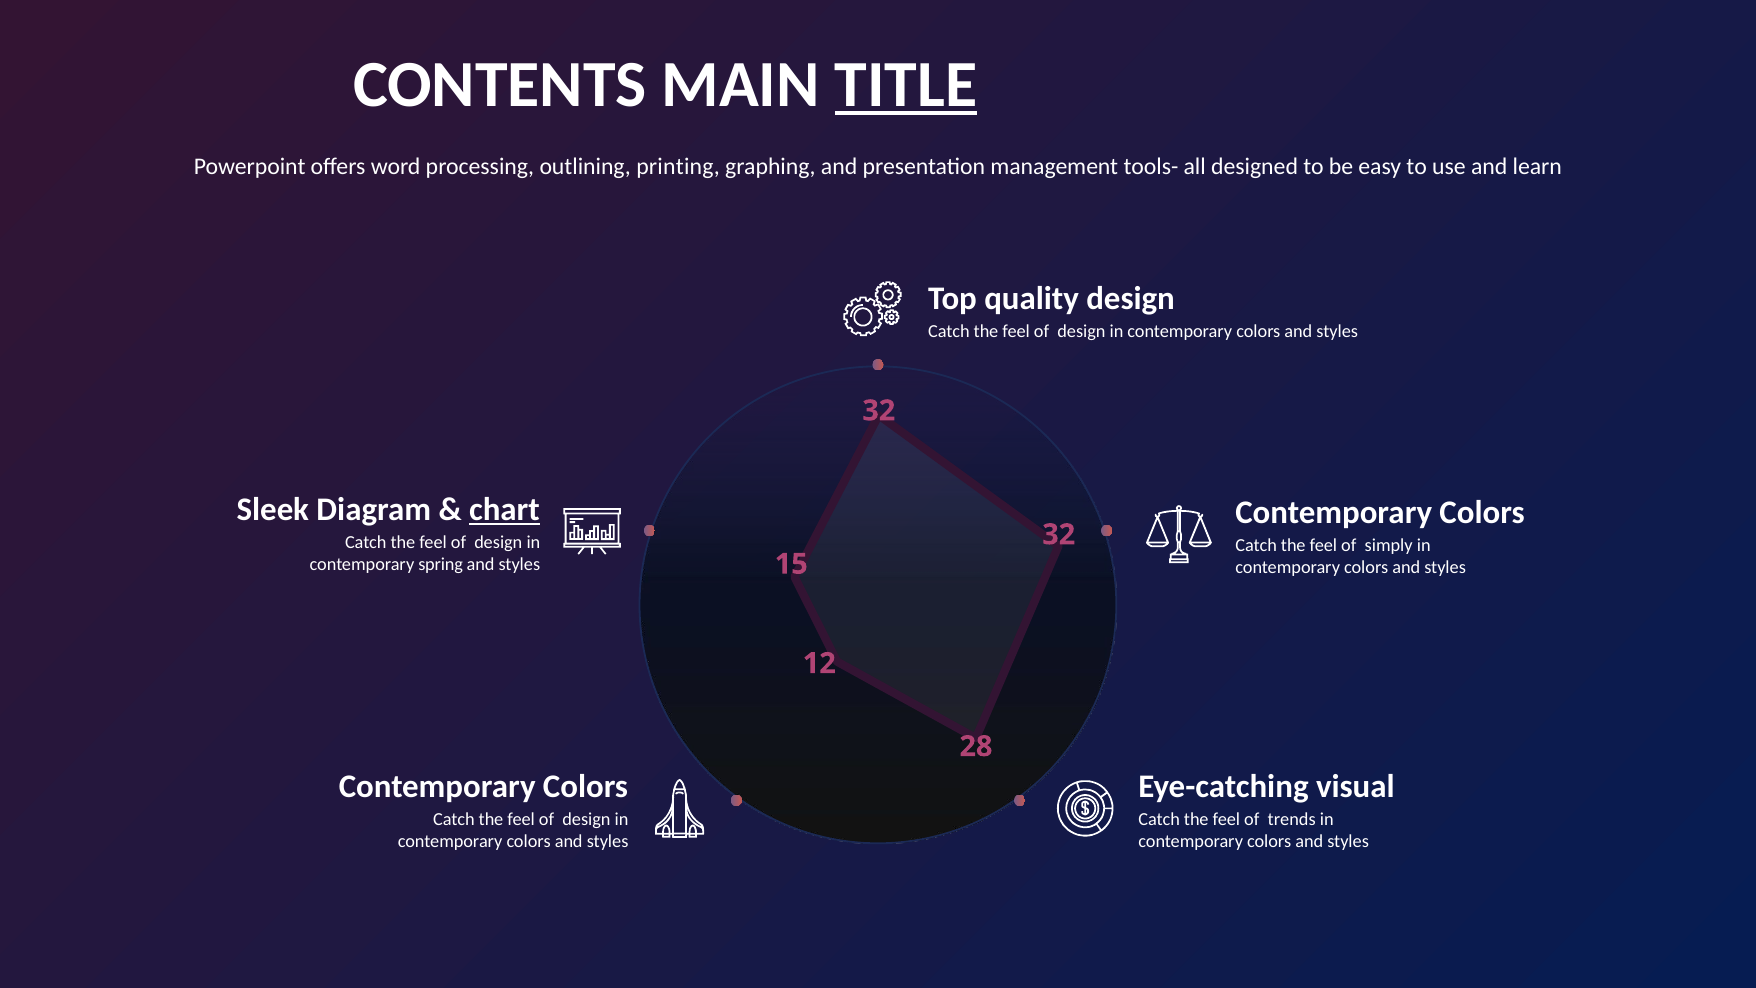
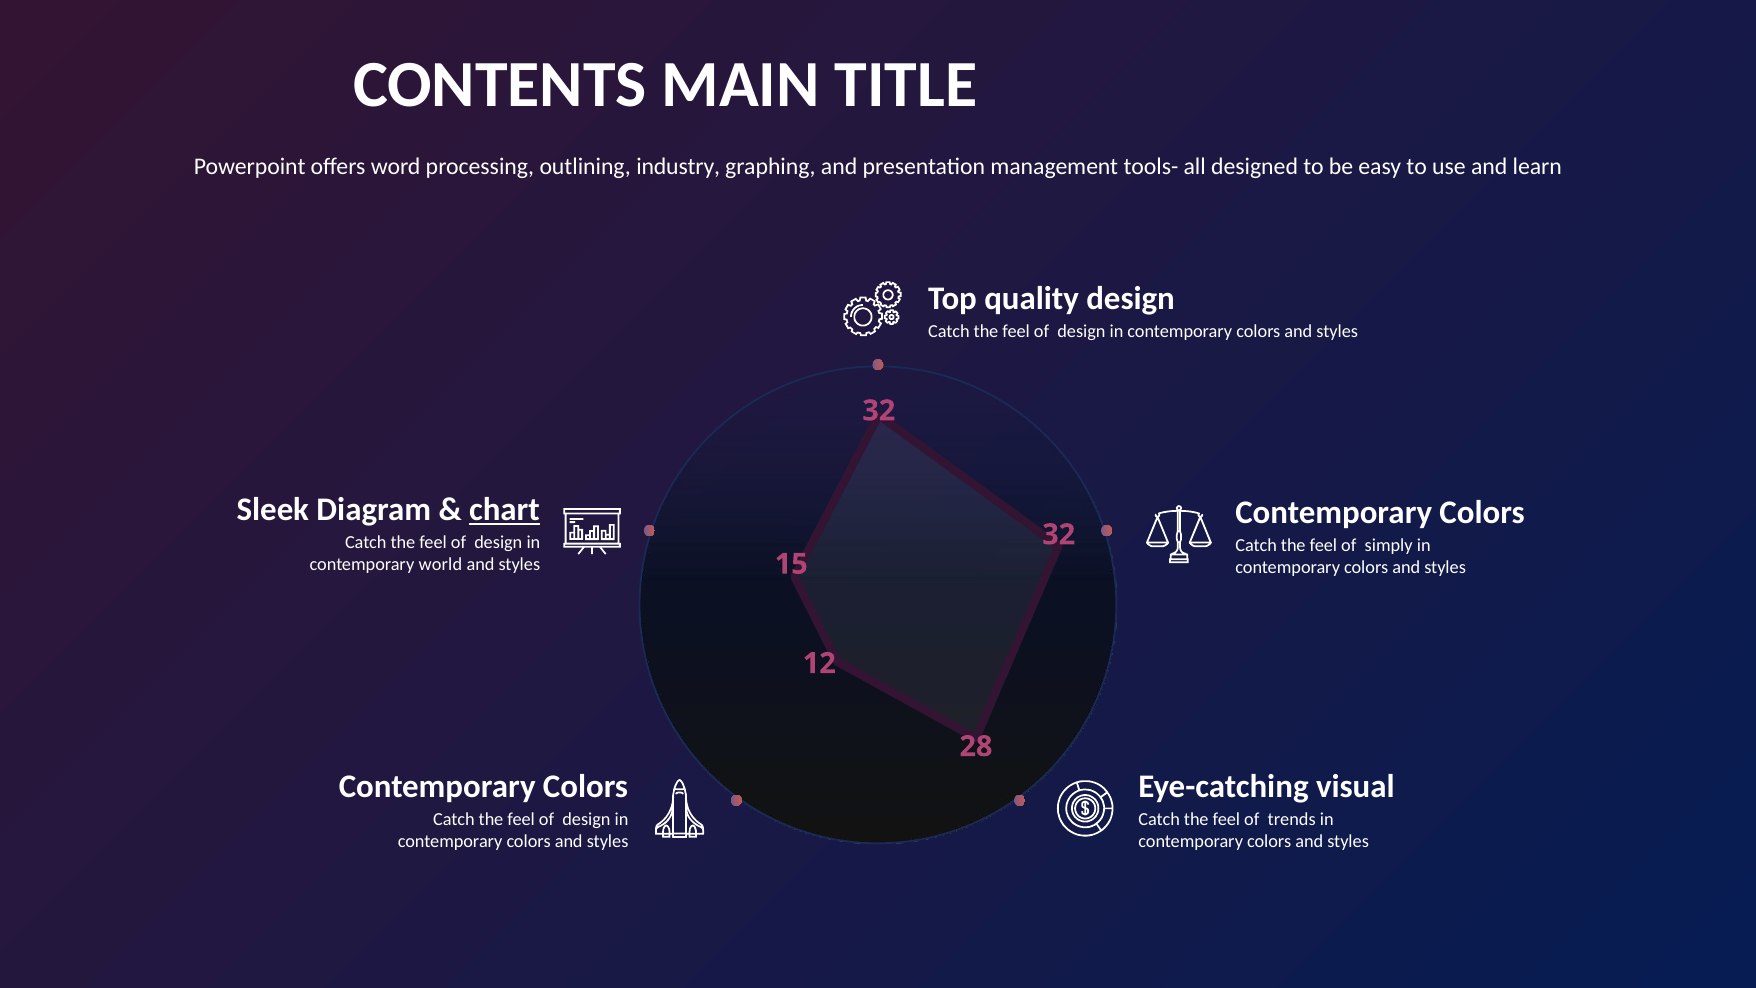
TITLE underline: present -> none
printing: printing -> industry
spring: spring -> world
